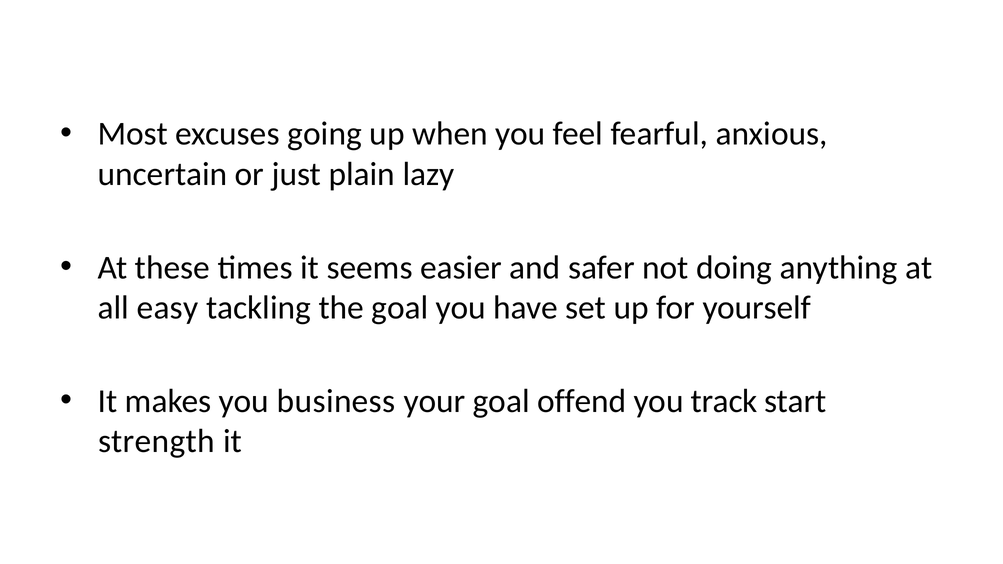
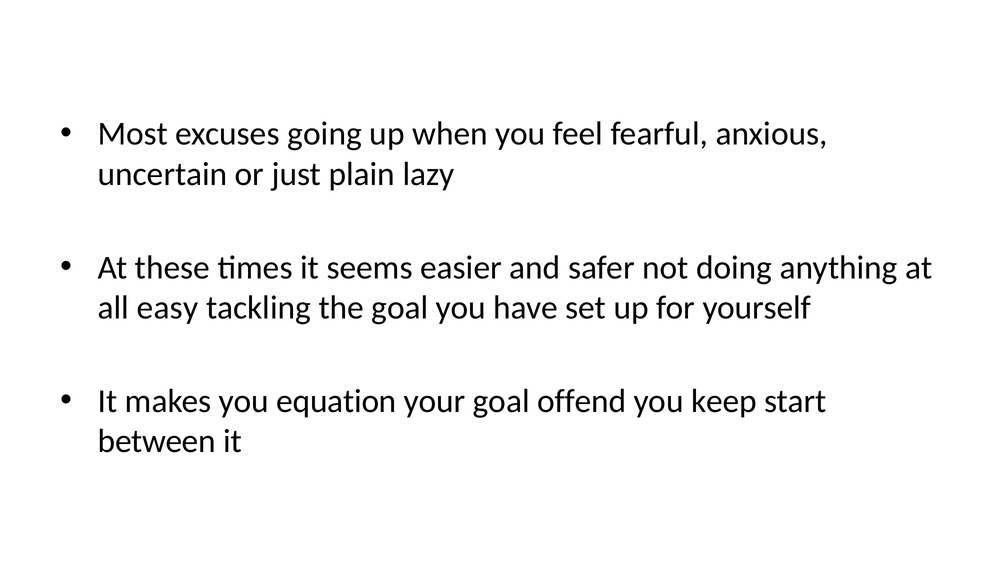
business: business -> equation
track: track -> keep
strength: strength -> between
